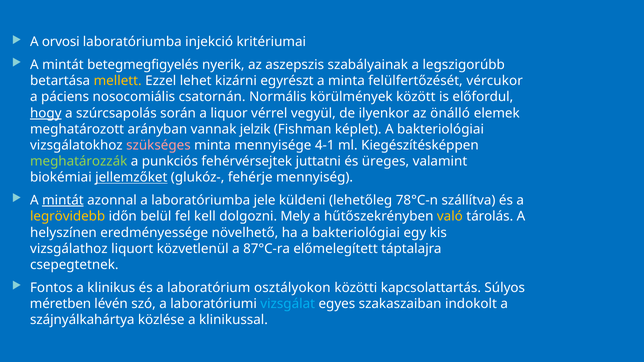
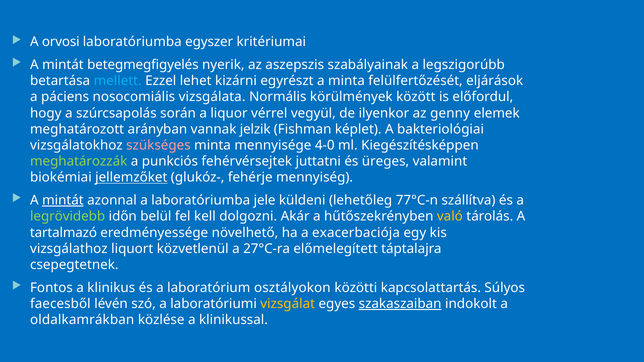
injekció: injekció -> egyszer
mellett colour: yellow -> light blue
vércukor: vércukor -> eljárások
csatornán: csatornán -> vizsgálata
hogy underline: present -> none
önálló: önálló -> genny
4-1: 4-1 -> 4-0
78°C-n: 78°C-n -> 77°C-n
legrövidebb colour: yellow -> light green
Mely: Mely -> Akár
helyszínen: helyszínen -> tartalmazó
ha a bakteriológiai: bakteriológiai -> exacerbaciója
87°C-ra: 87°C-ra -> 27°C-ra
méretben: méretben -> faecesből
vizsgálat colour: light blue -> yellow
szakaszaiban underline: none -> present
szájnyálkahártya: szájnyálkahártya -> oldalkamrákban
